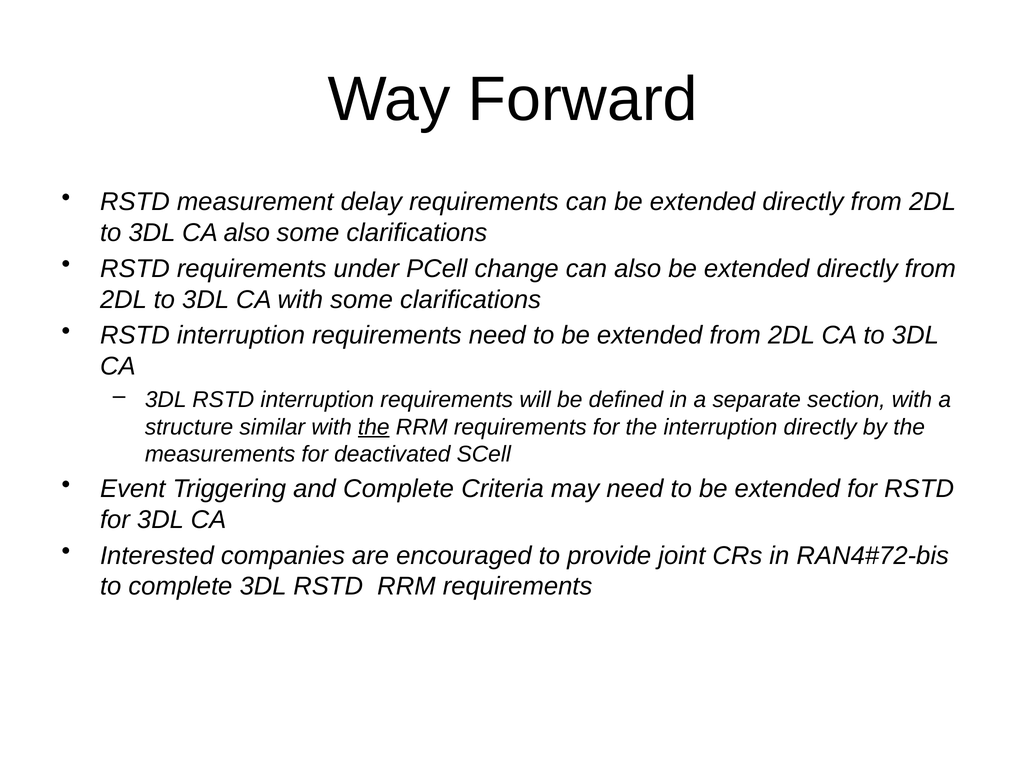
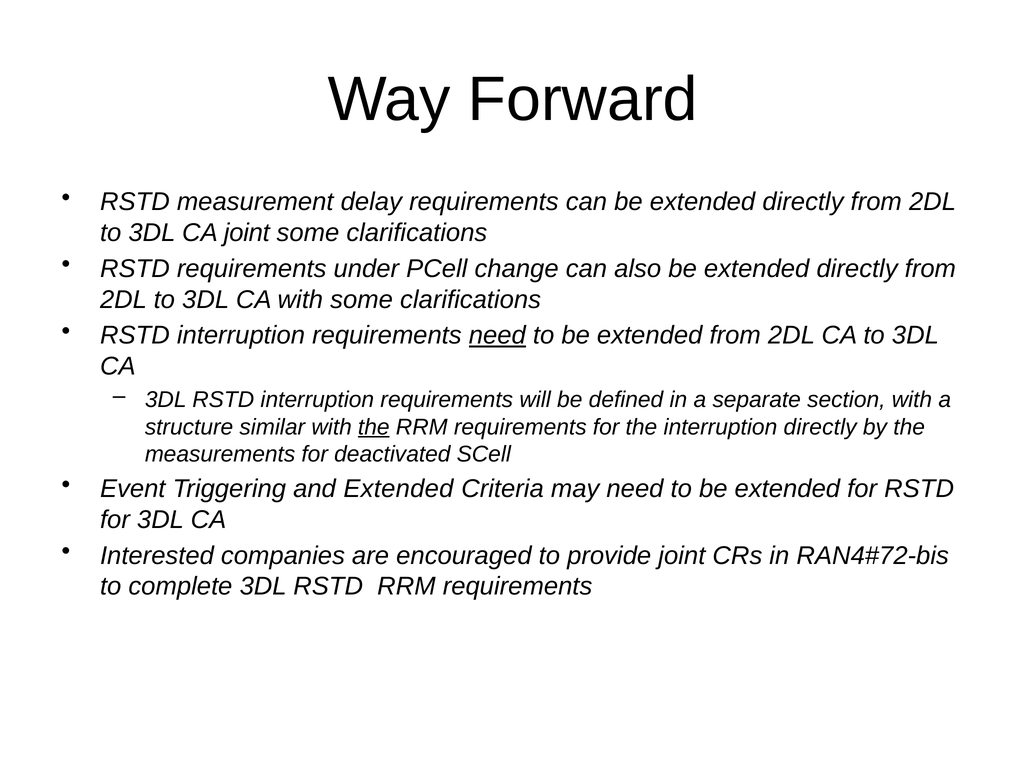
CA also: also -> joint
need at (497, 335) underline: none -> present
and Complete: Complete -> Extended
